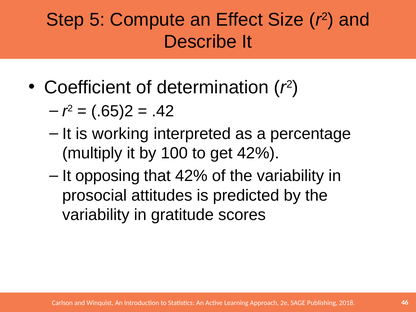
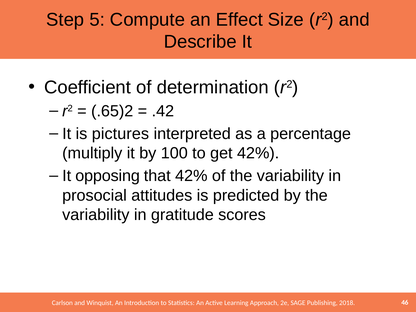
working: working -> pictures
